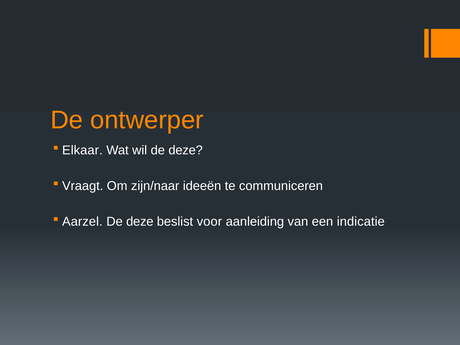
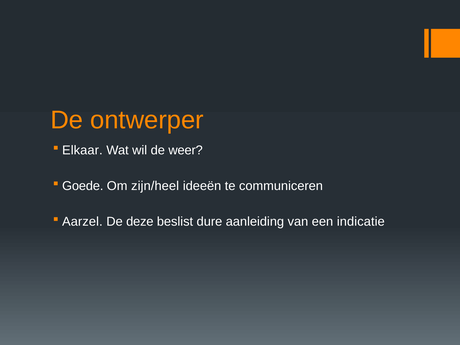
wil de deze: deze -> weer
Vraagt: Vraagt -> Goede
zijn/naar: zijn/naar -> zijn/heel
voor: voor -> dure
